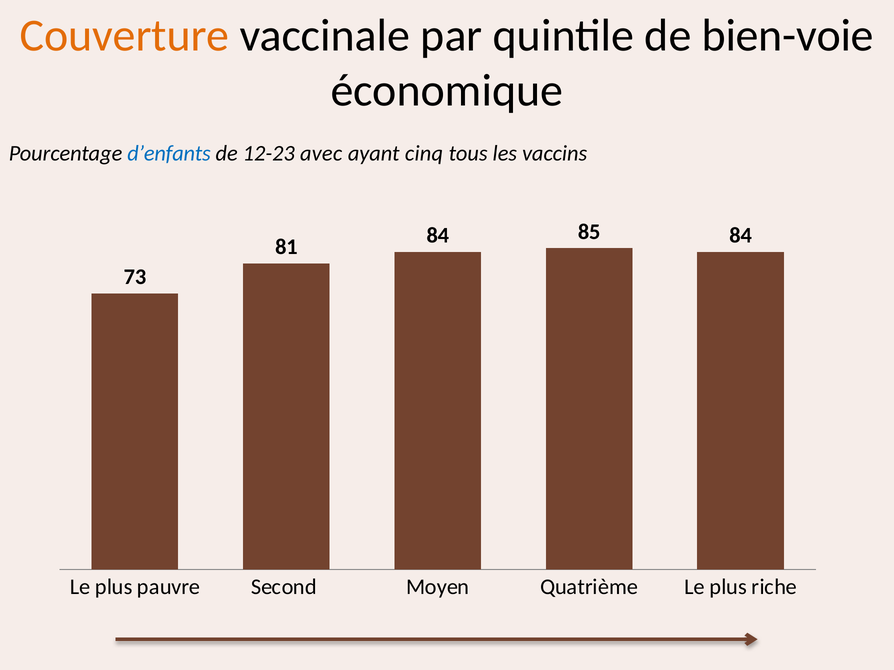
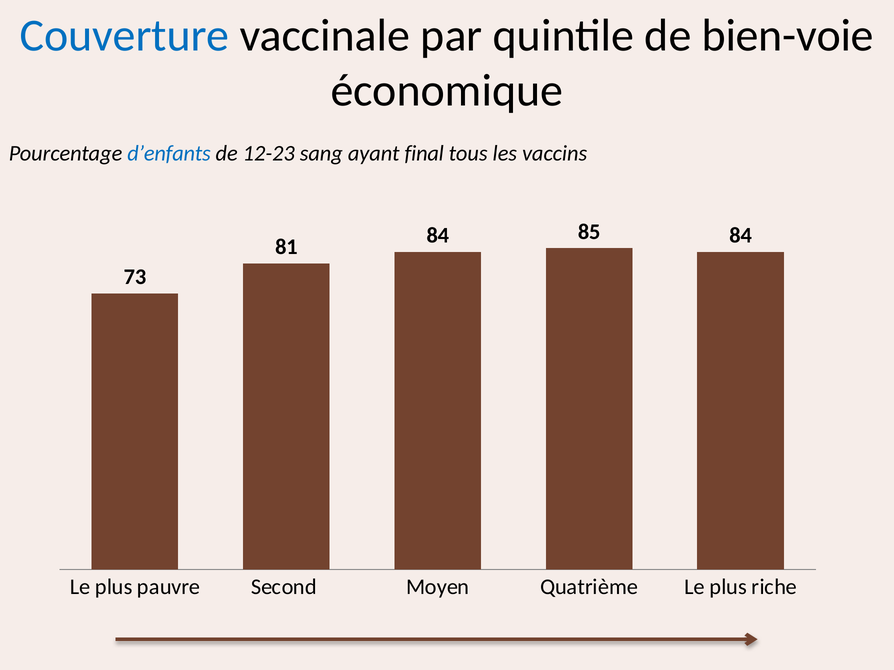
Couverture colour: orange -> blue
avec: avec -> sang
cinq: cinq -> final
